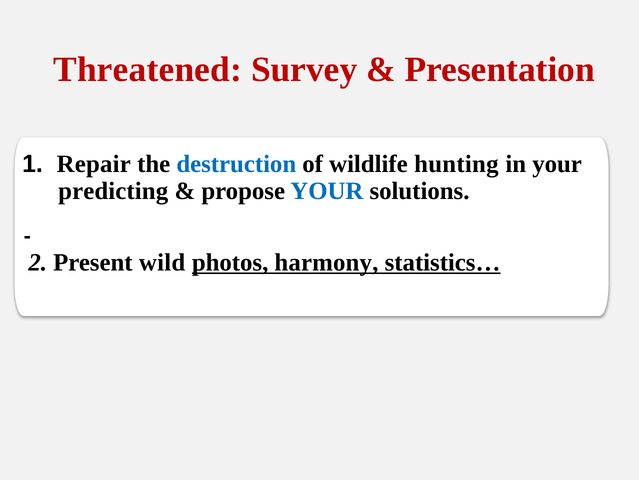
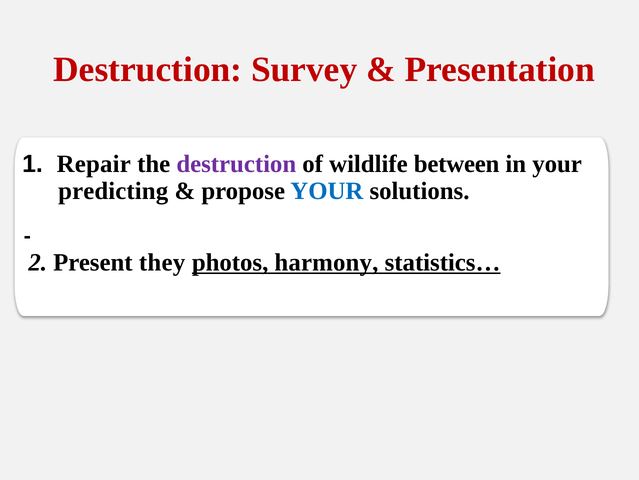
Threatened at (148, 70): Threatened -> Destruction
destruction at (236, 164) colour: blue -> purple
hunting: hunting -> between
wild: wild -> they
